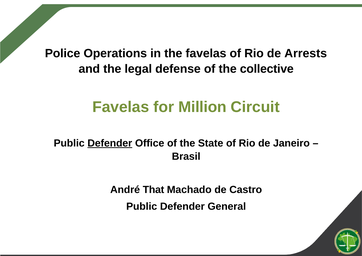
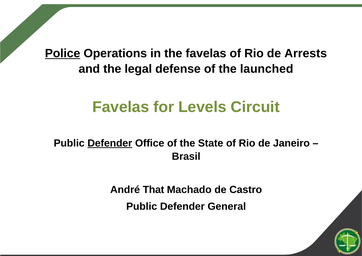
Police underline: none -> present
collective: collective -> launched
Million: Million -> Levels
